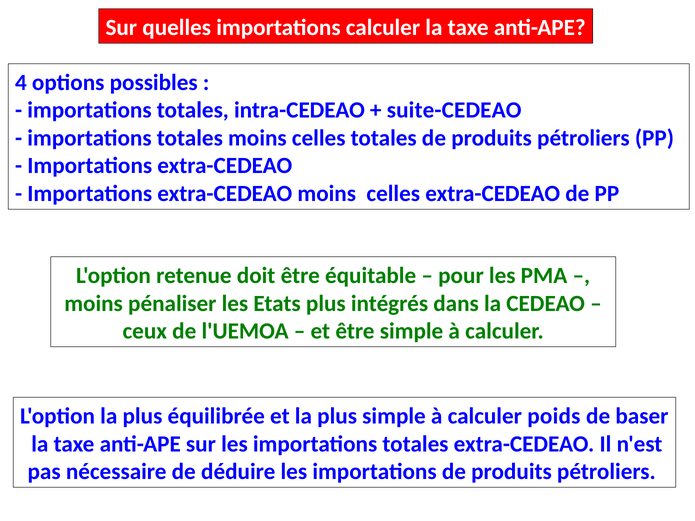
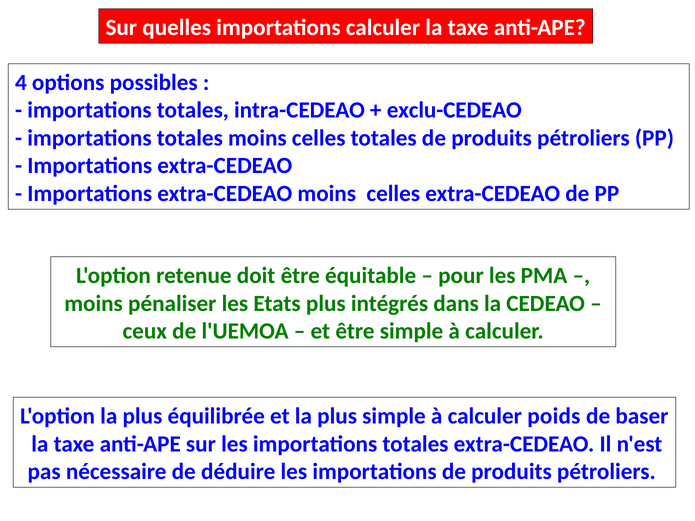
suite-CEDEAO: suite-CEDEAO -> exclu-CEDEAO
